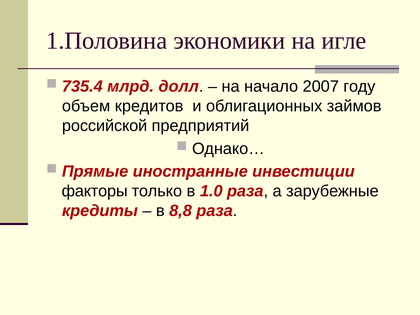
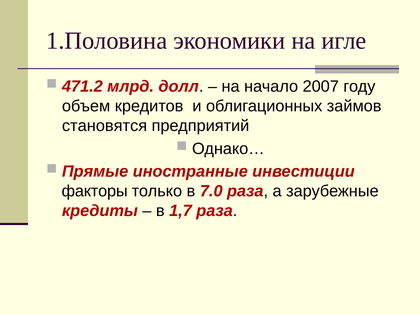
735.4: 735.4 -> 471.2
российской: российской -> становятся
1.0: 1.0 -> 7.0
8,8: 8,8 -> 1,7
